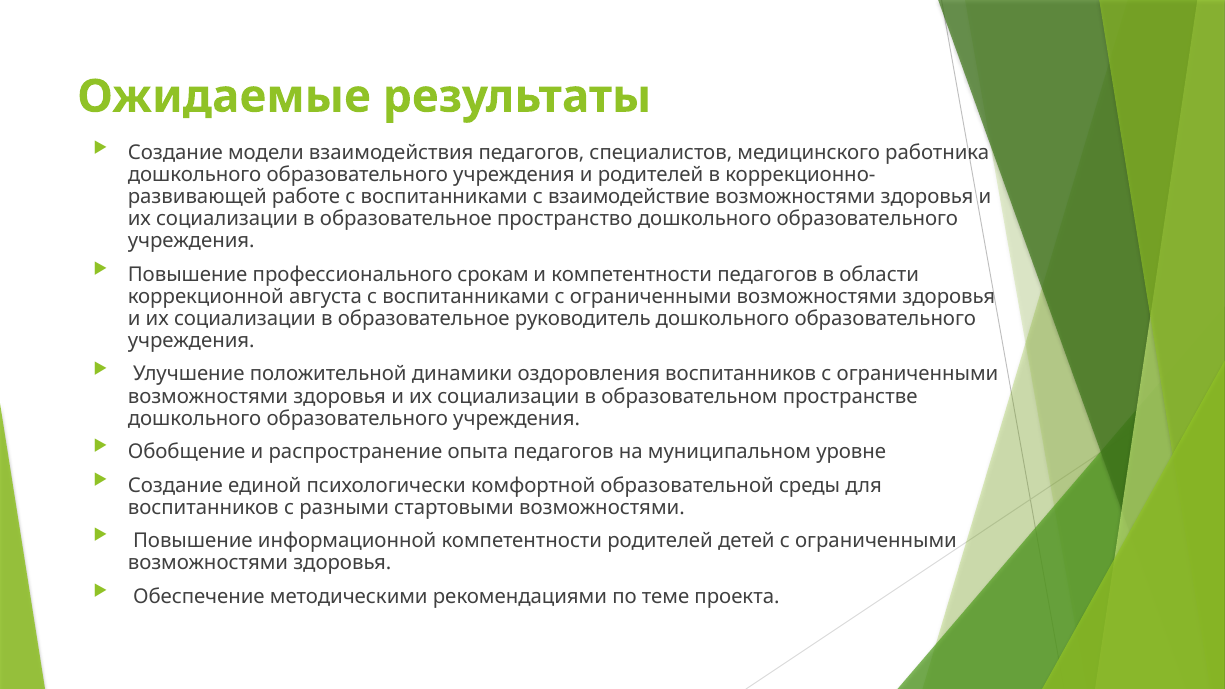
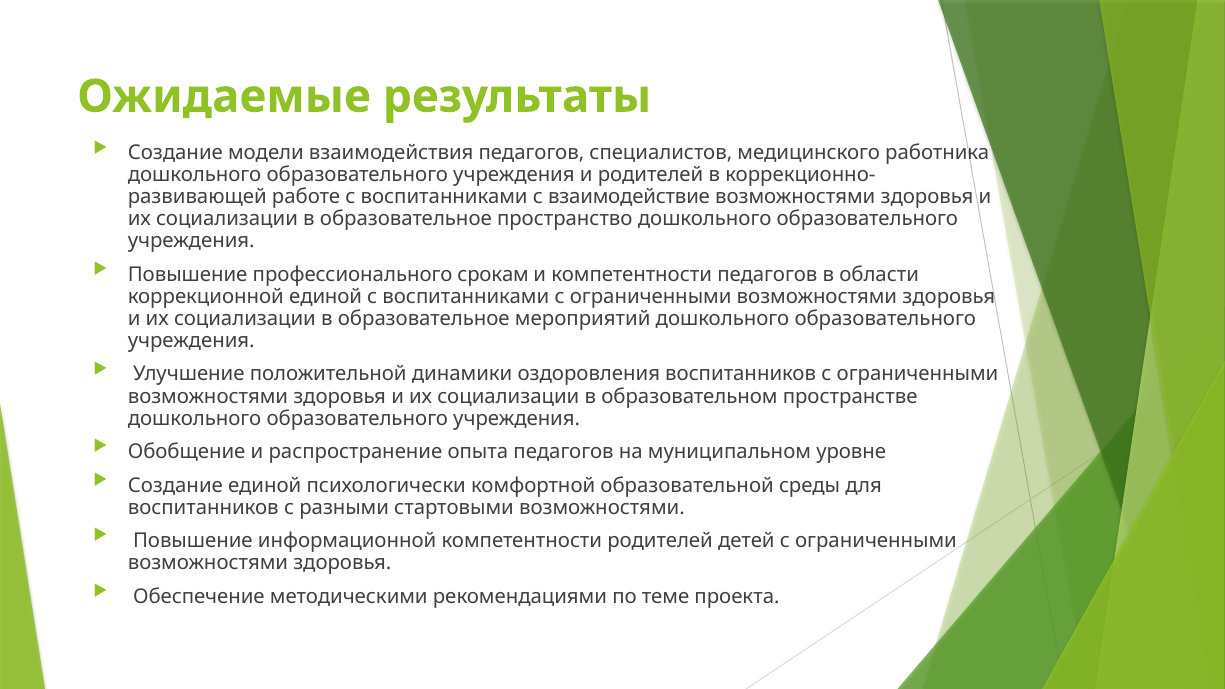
коррекционной августа: августа -> единой
руководитель: руководитель -> мероприятий
